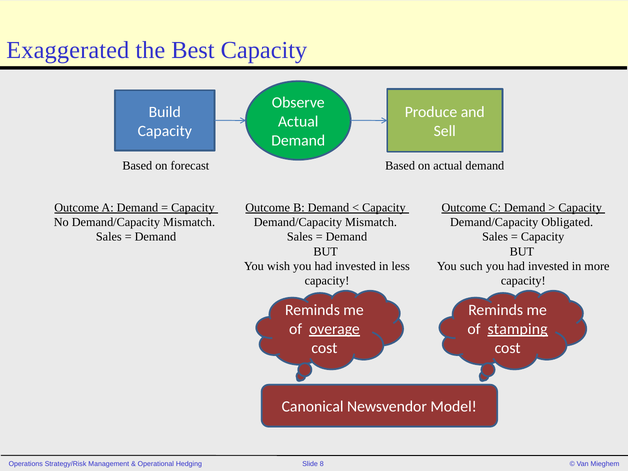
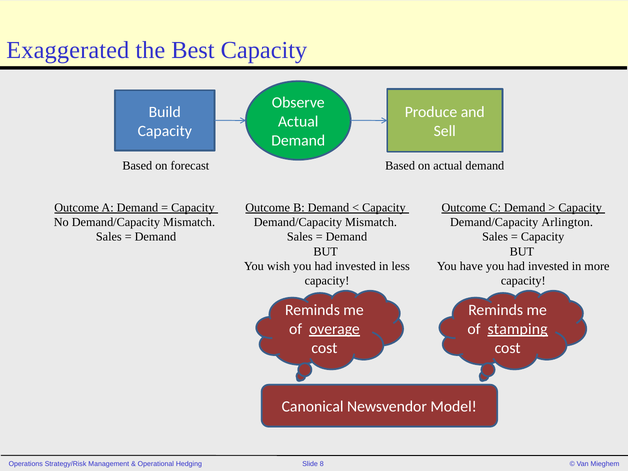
Obligated: Obligated -> Arlington
such: such -> have
